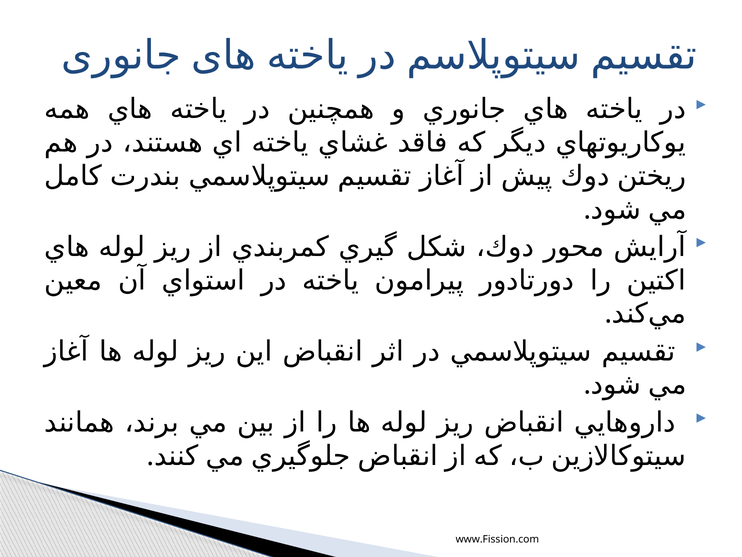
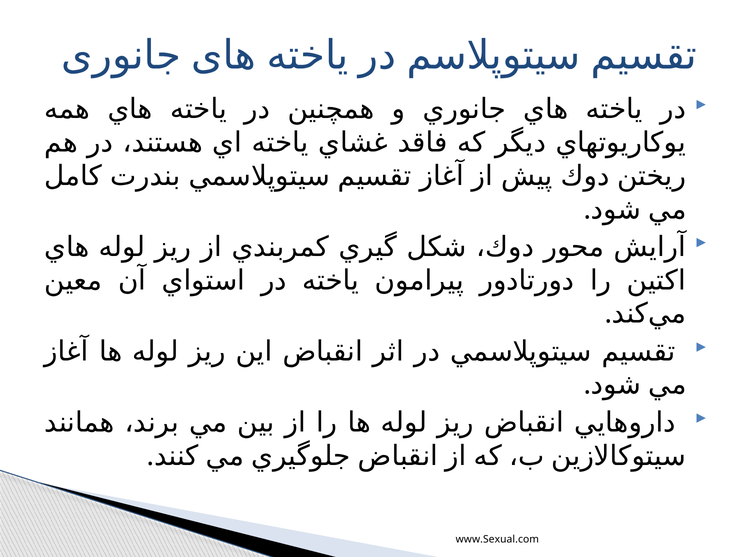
www.Fission.com: www.Fission.com -> www.Sexual.com
